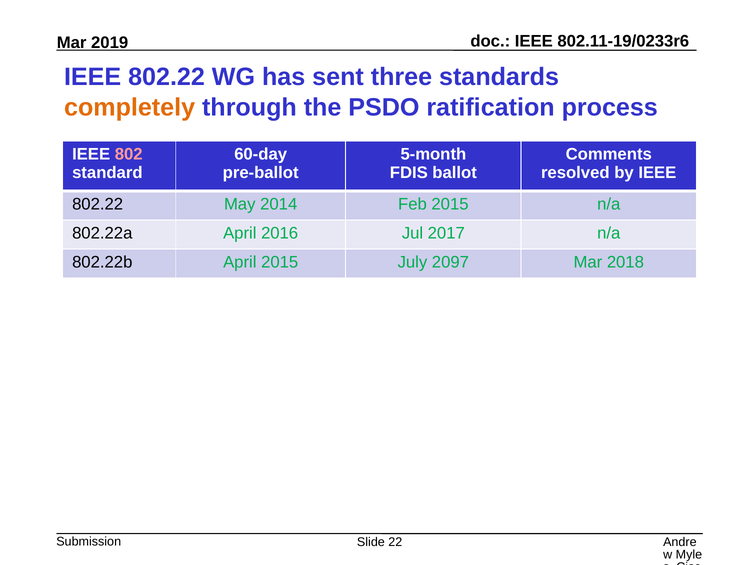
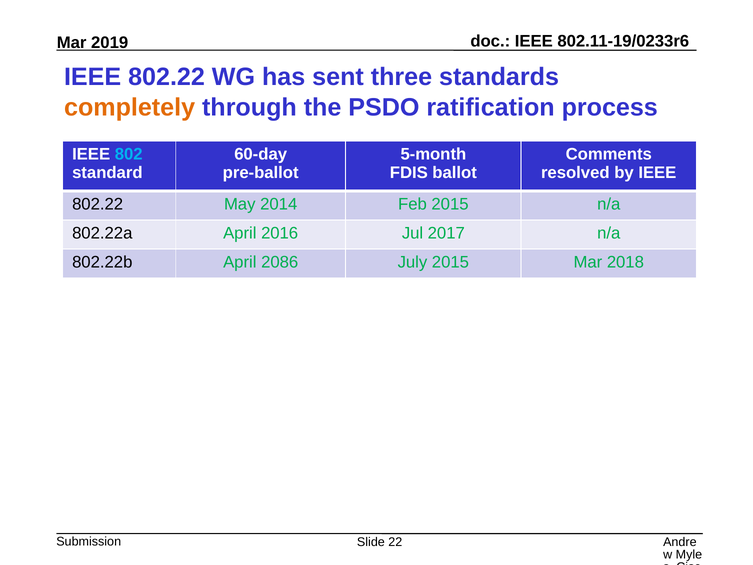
802 colour: pink -> light blue
April 2015: 2015 -> 2086
July 2097: 2097 -> 2015
